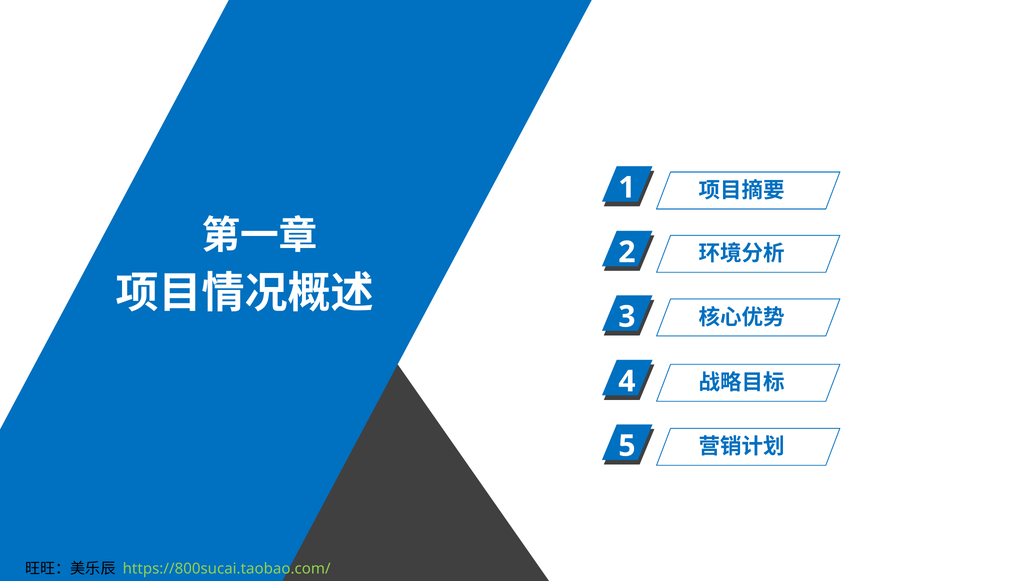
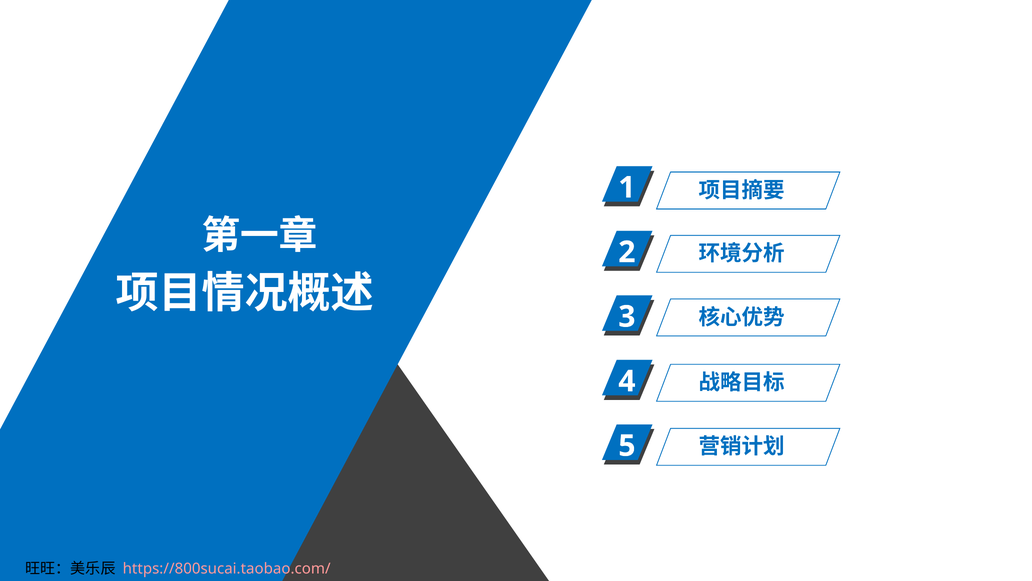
https://800sucai.taobao.com/ colour: light green -> pink
